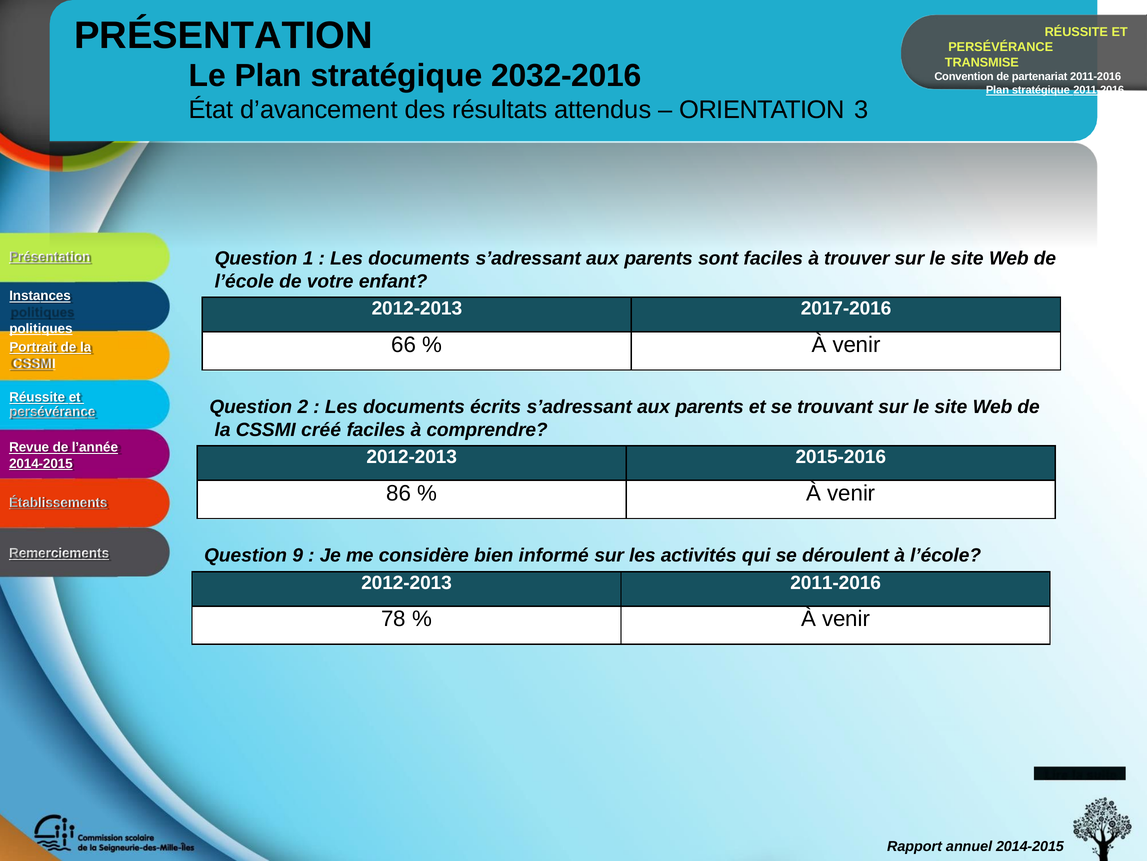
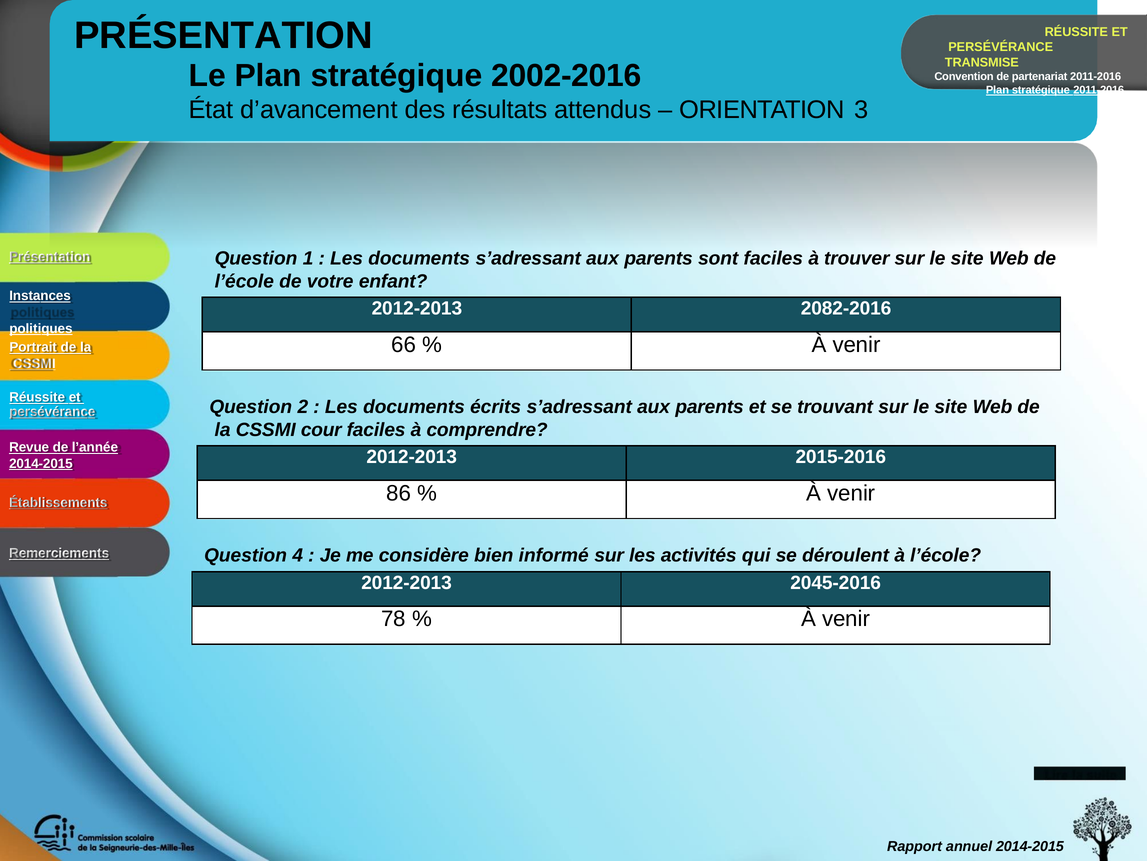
2032-2016: 2032-2016 -> 2002-2016
2017-2016: 2017-2016 -> 2082-2016
créé: créé -> cour
9: 9 -> 4
2012-2013 2011-2016: 2011-2016 -> 2045-2016
